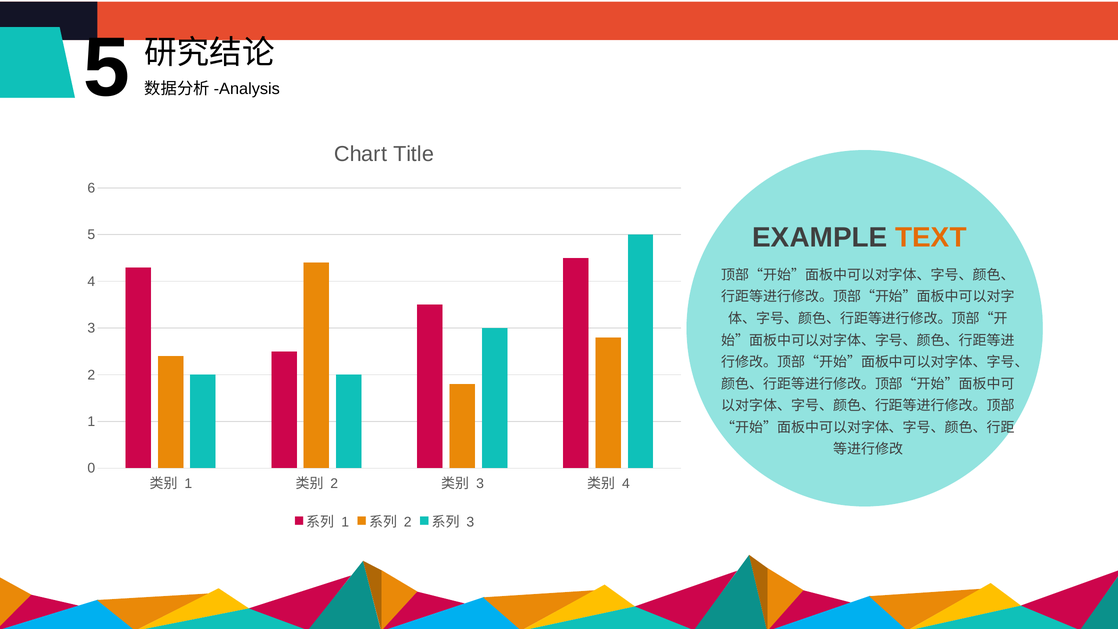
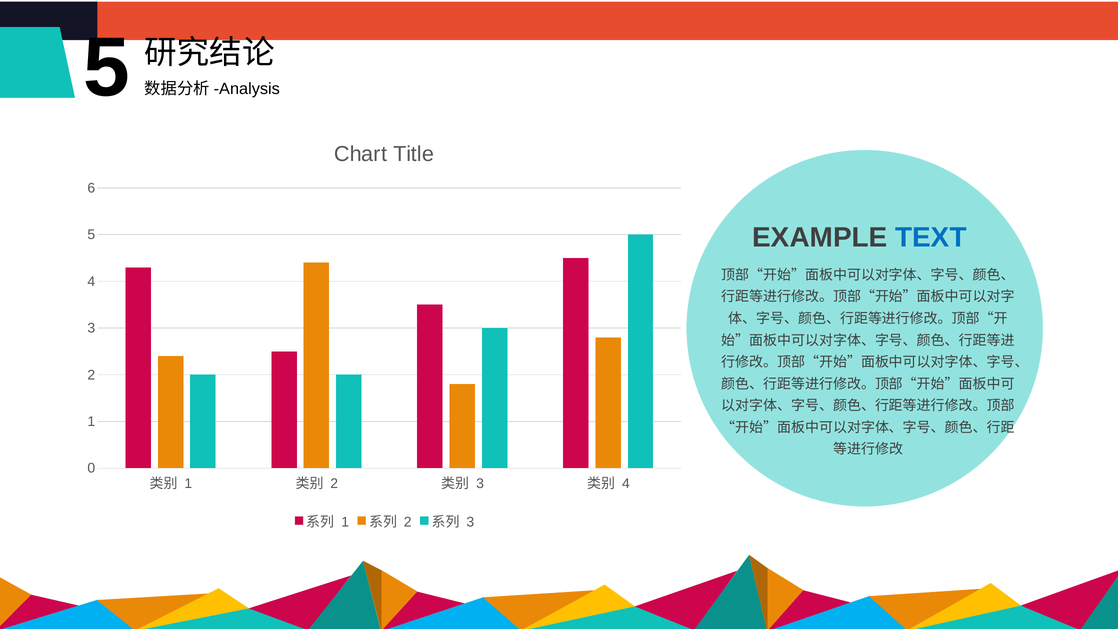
TEXT colour: orange -> blue
